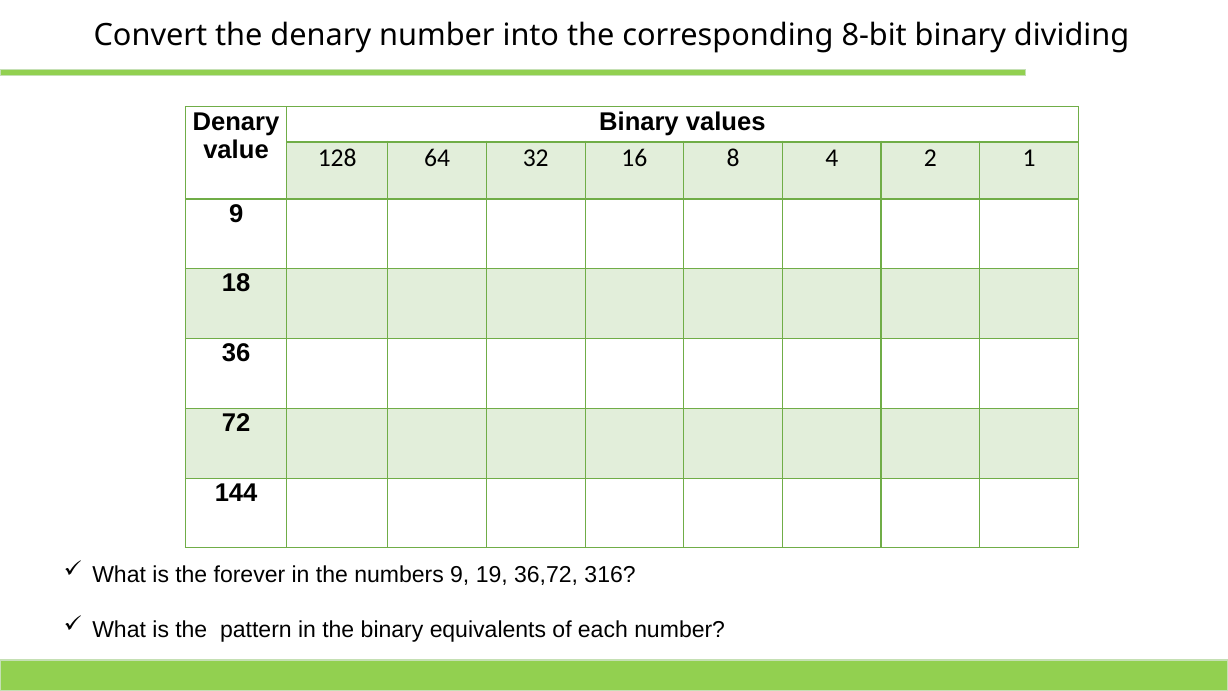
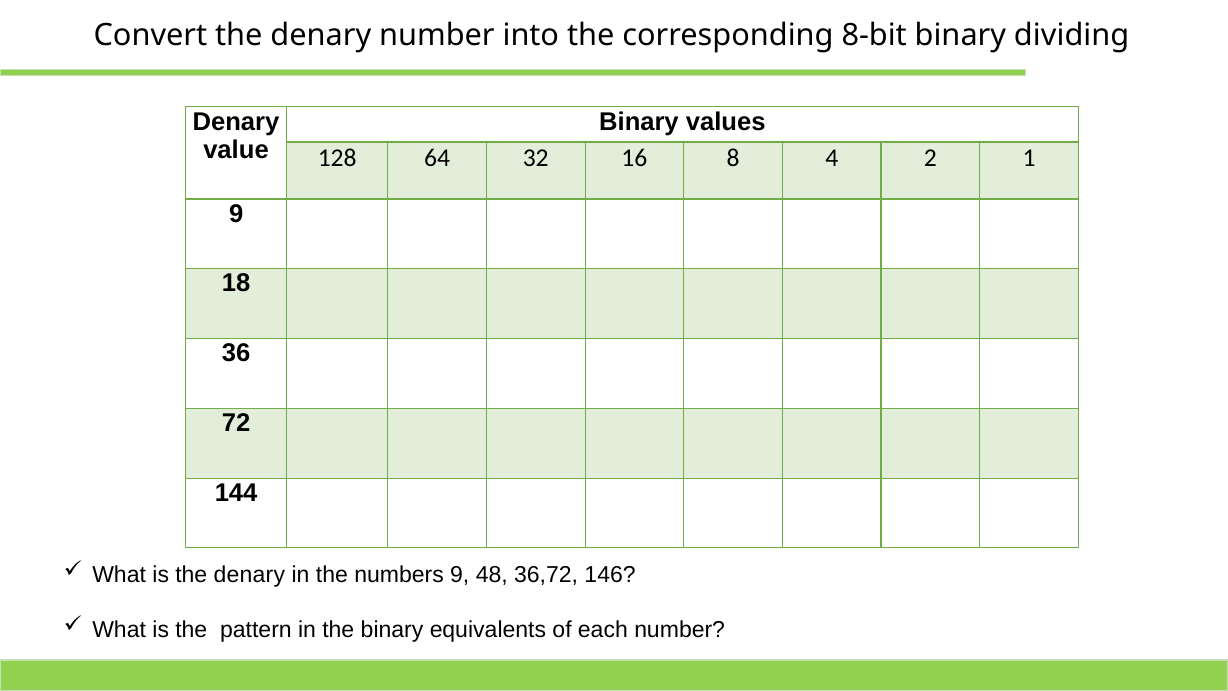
is the forever: forever -> denary
19: 19 -> 48
316: 316 -> 146
